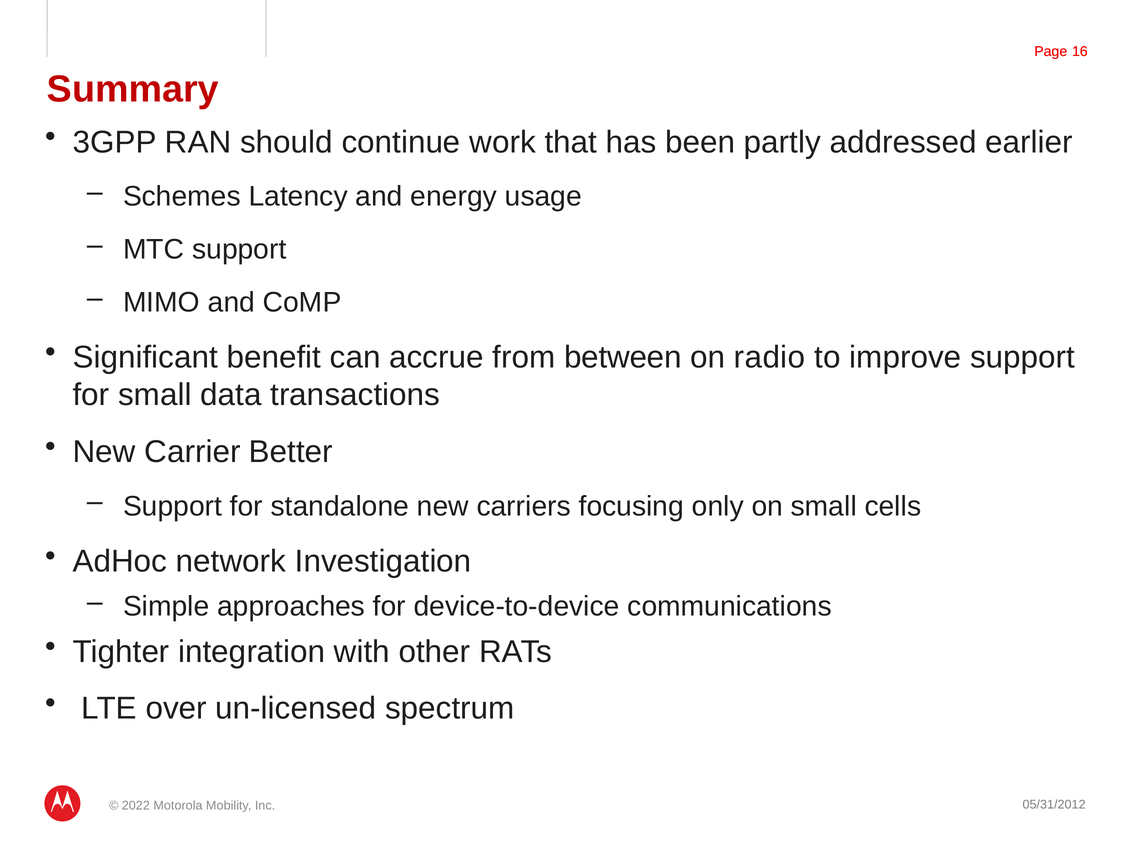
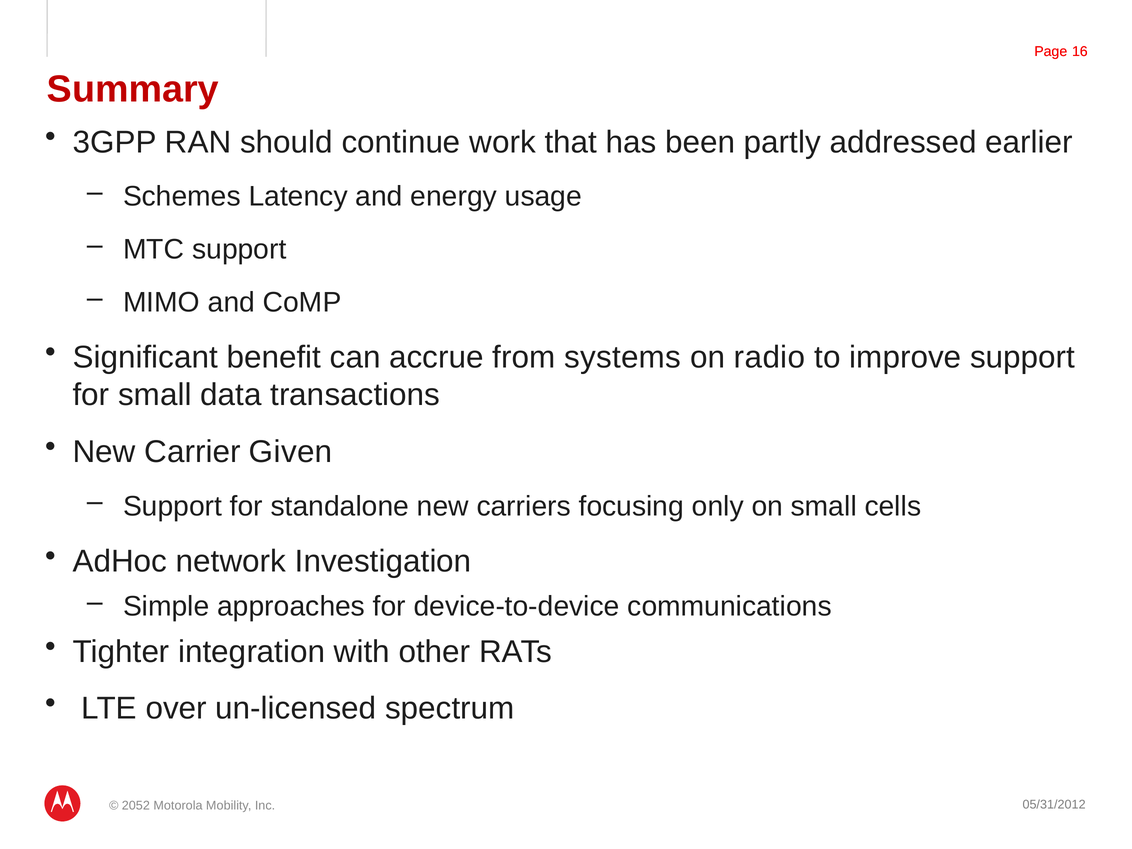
between: between -> systems
Better: Better -> Given
2022: 2022 -> 2052
